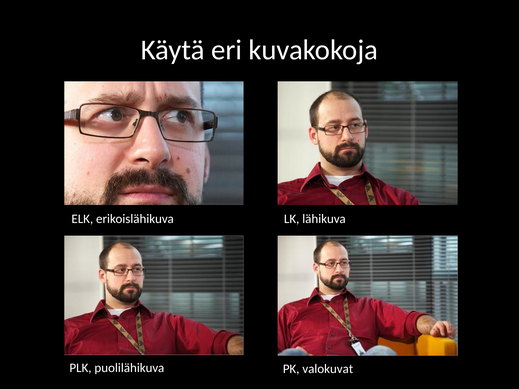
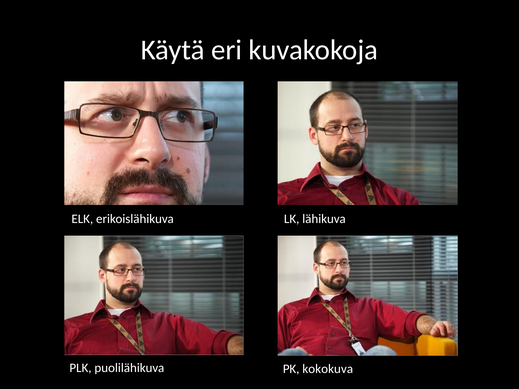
valokuvat: valokuvat -> kokokuva
